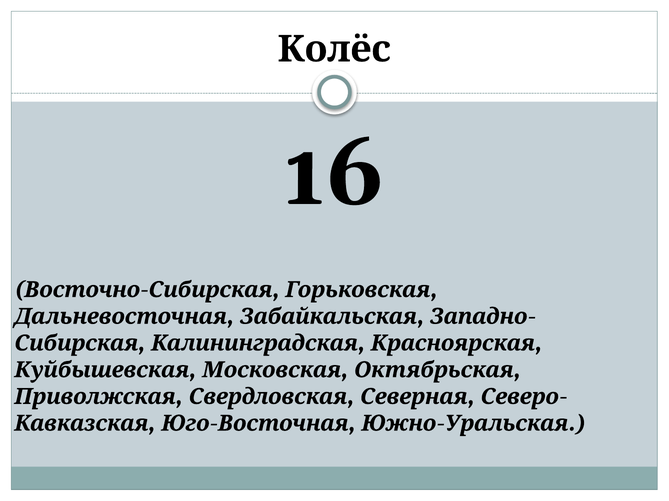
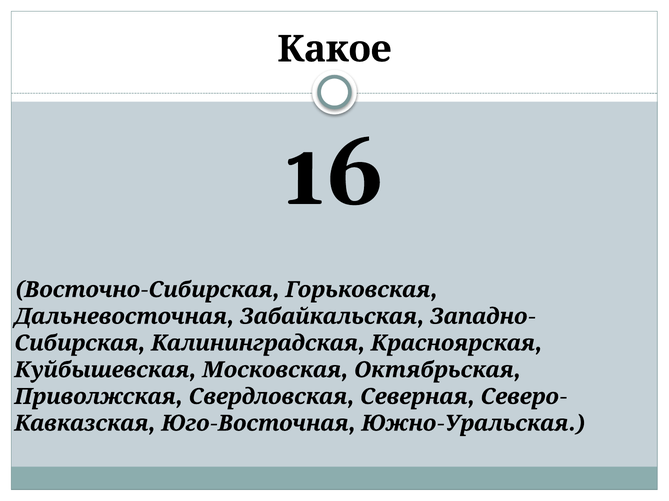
Колёс: Колёс -> Какое
